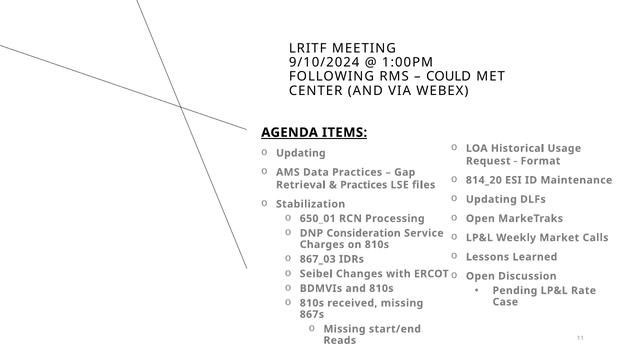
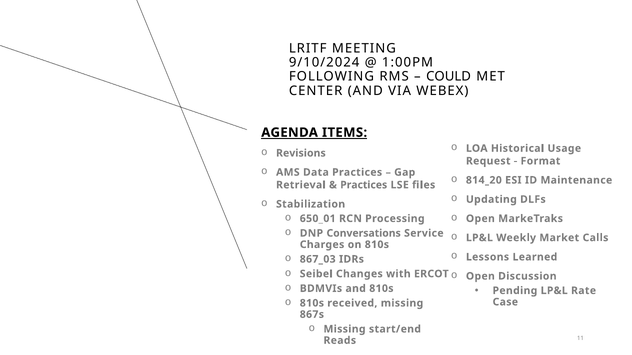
Updating at (301, 153): Updating -> Revisions
Consideration: Consideration -> Conversations
